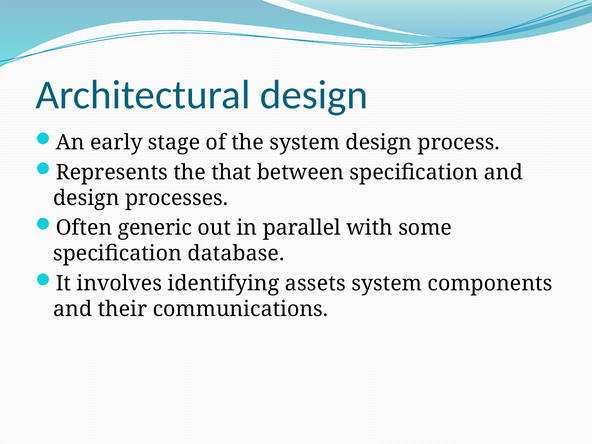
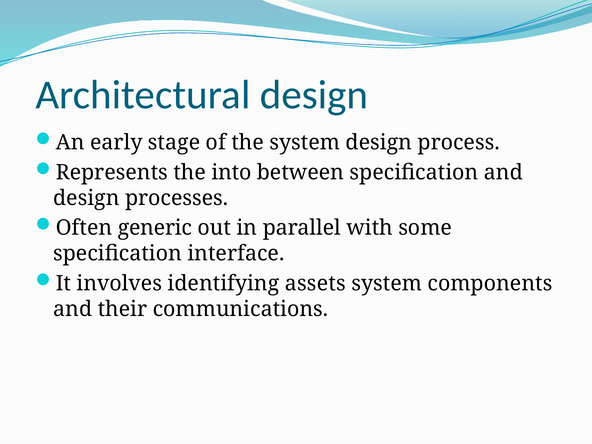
that: that -> into
database: database -> interface
